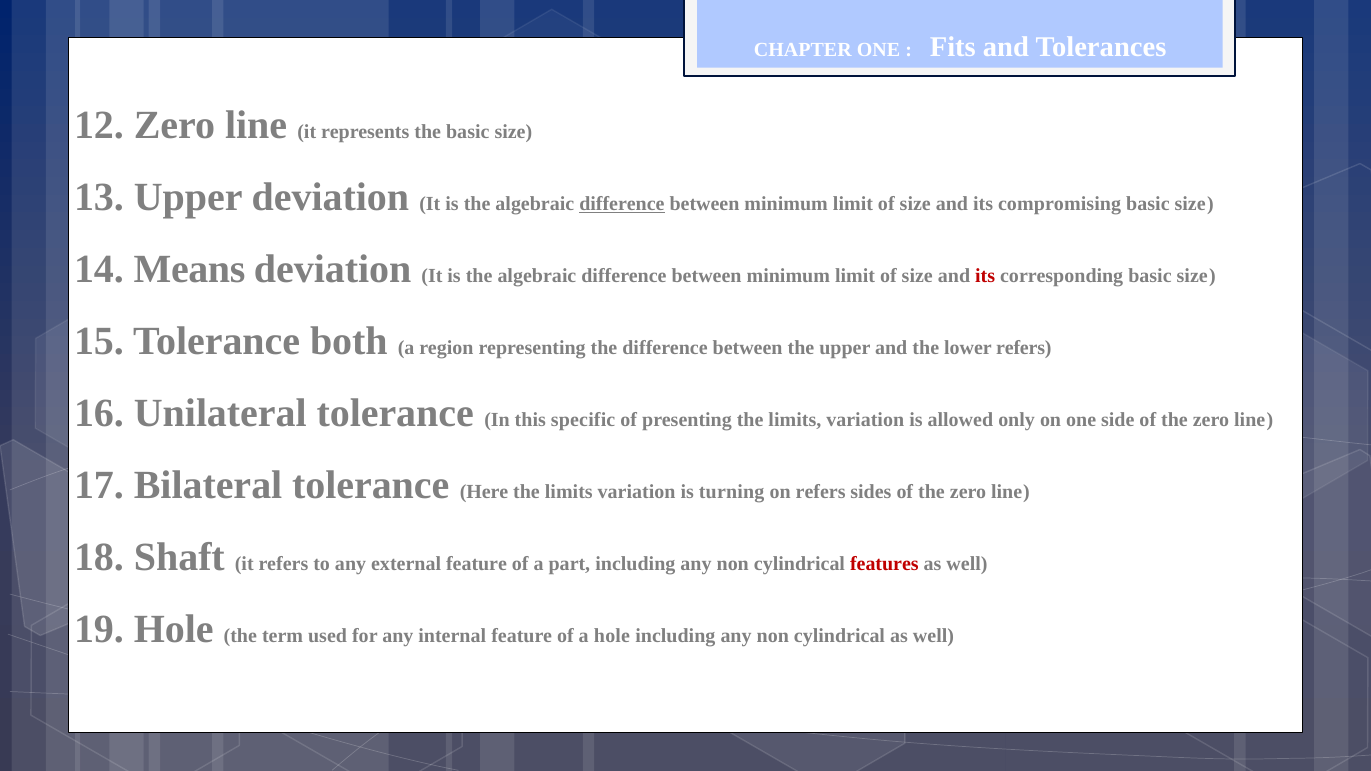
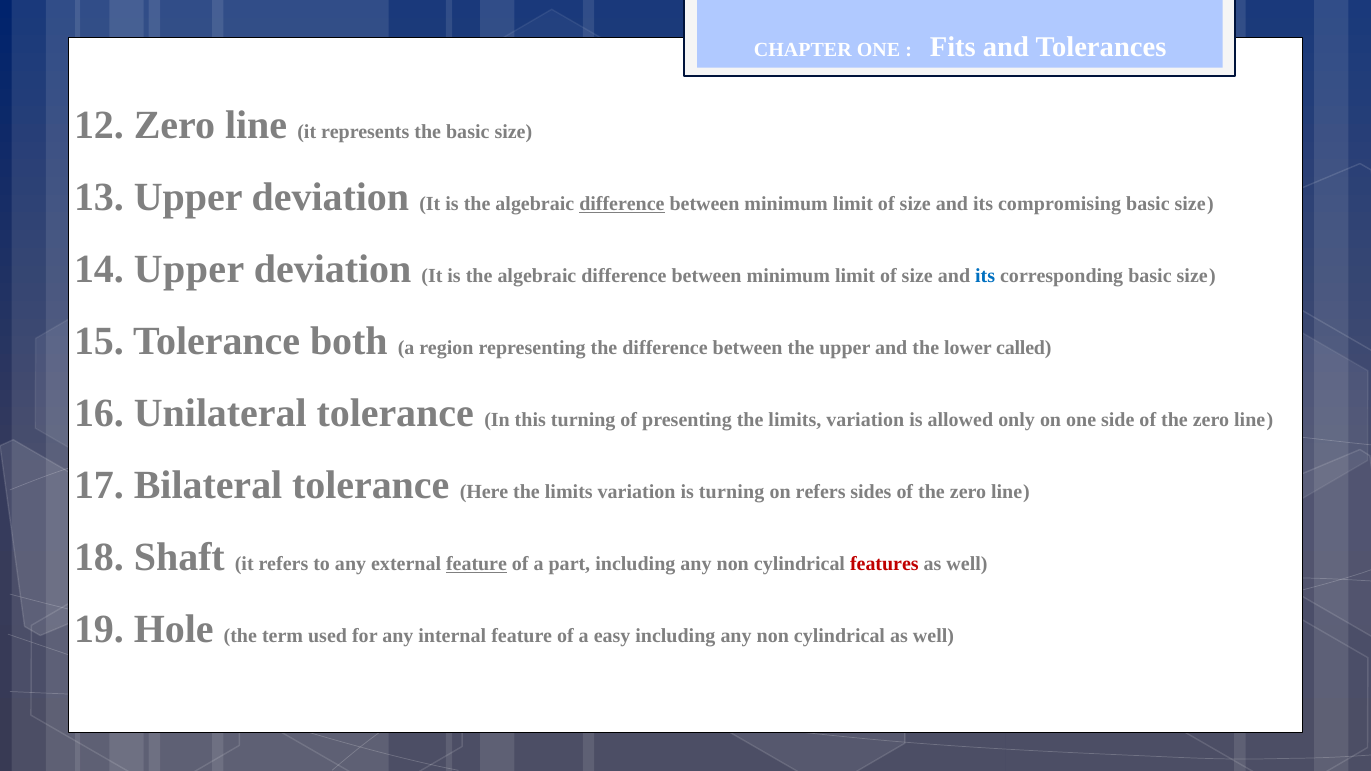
14 Means: Means -> Upper
its at (985, 276) colour: red -> blue
lower refers: refers -> called
this specific: specific -> turning
feature at (477, 564) underline: none -> present
a hole: hole -> easy
